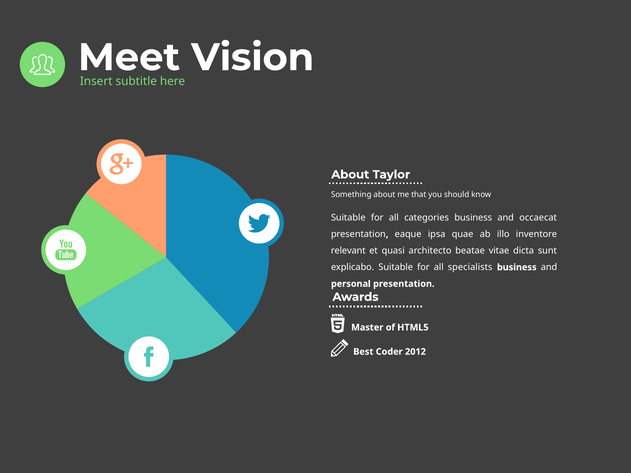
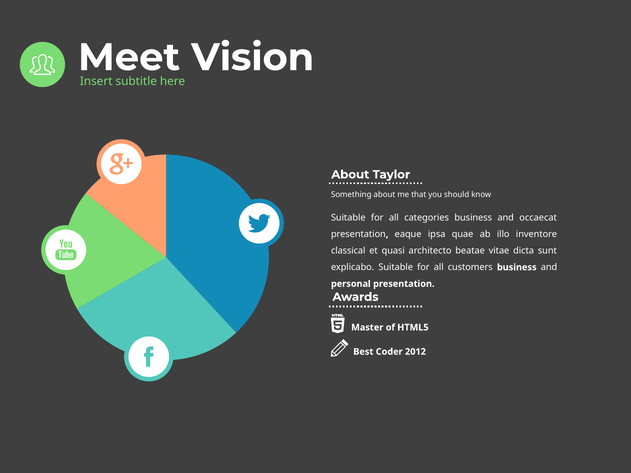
relevant: relevant -> classical
specialists: specialists -> customers
